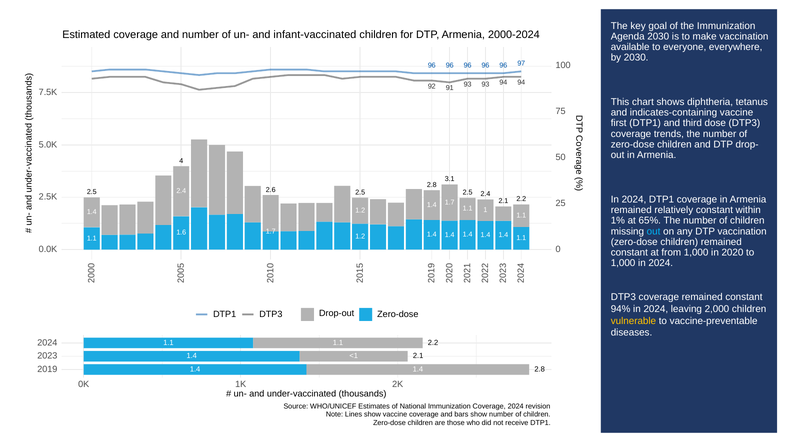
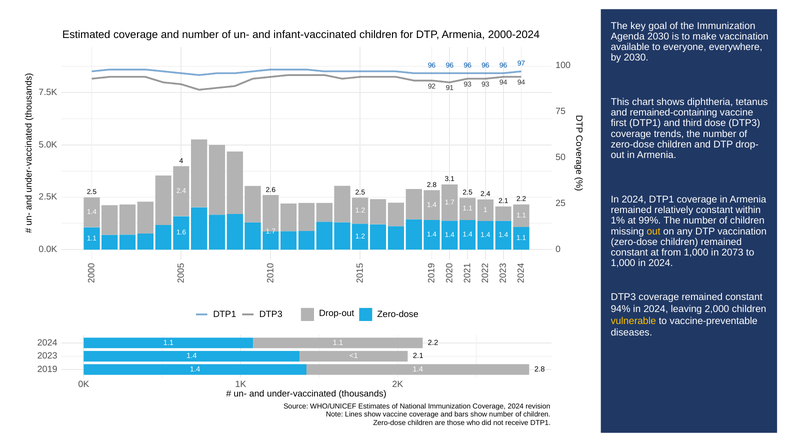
indicates-containing: indicates-containing -> remained-containing
65%: 65% -> 99%
out at (654, 232) colour: light blue -> yellow
2020: 2020 -> 2073
